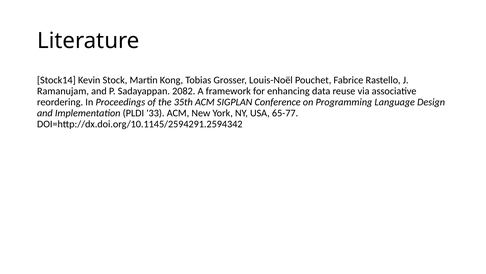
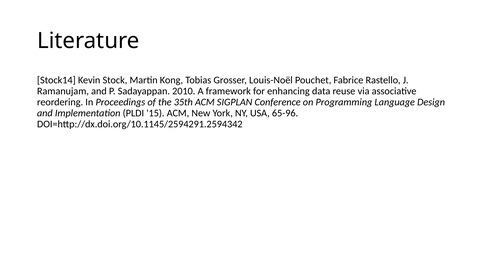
2082: 2082 -> 2010
33: 33 -> 15
65-77: 65-77 -> 65-96
